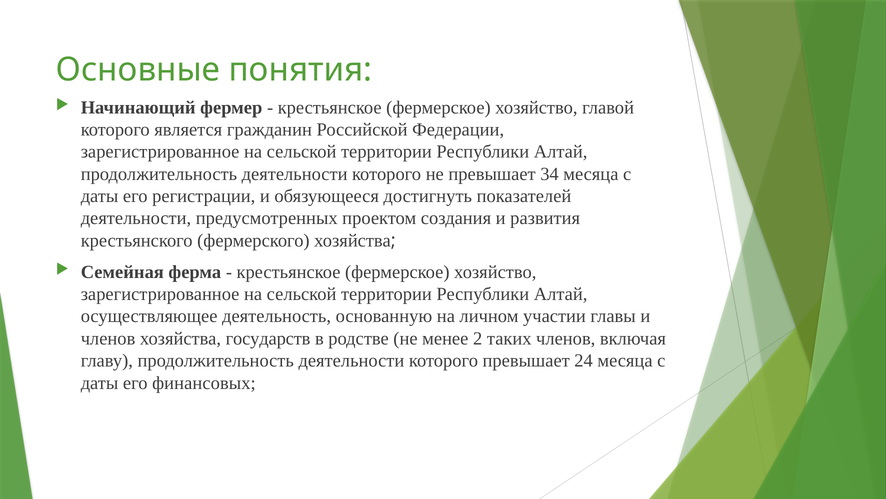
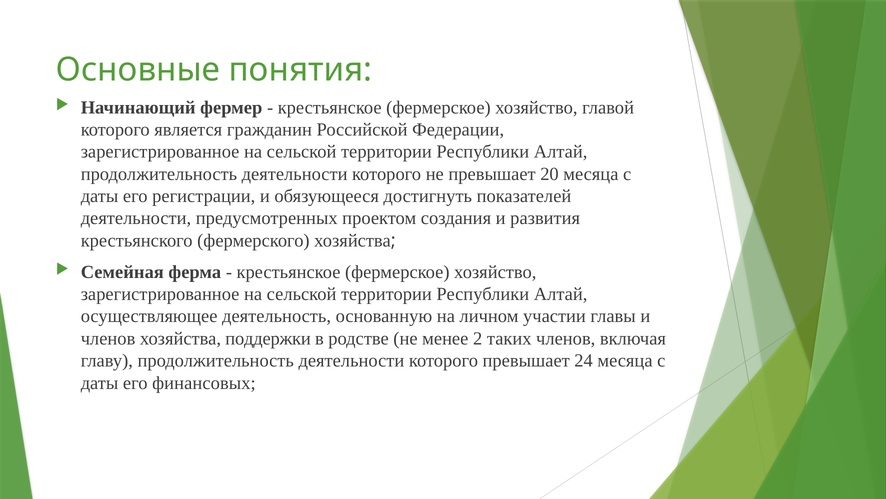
34: 34 -> 20
государств: государств -> поддержки
